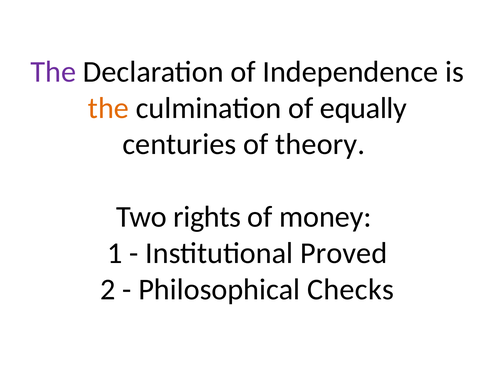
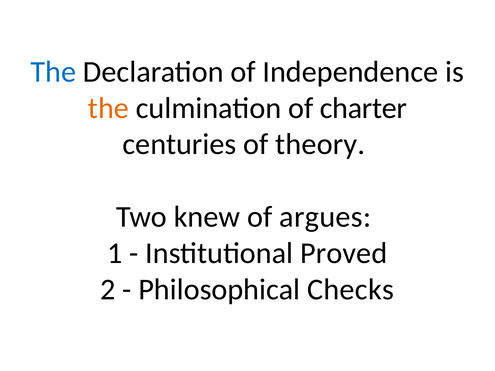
The at (53, 72) colour: purple -> blue
equally: equally -> charter
rights: rights -> knew
money: money -> argues
